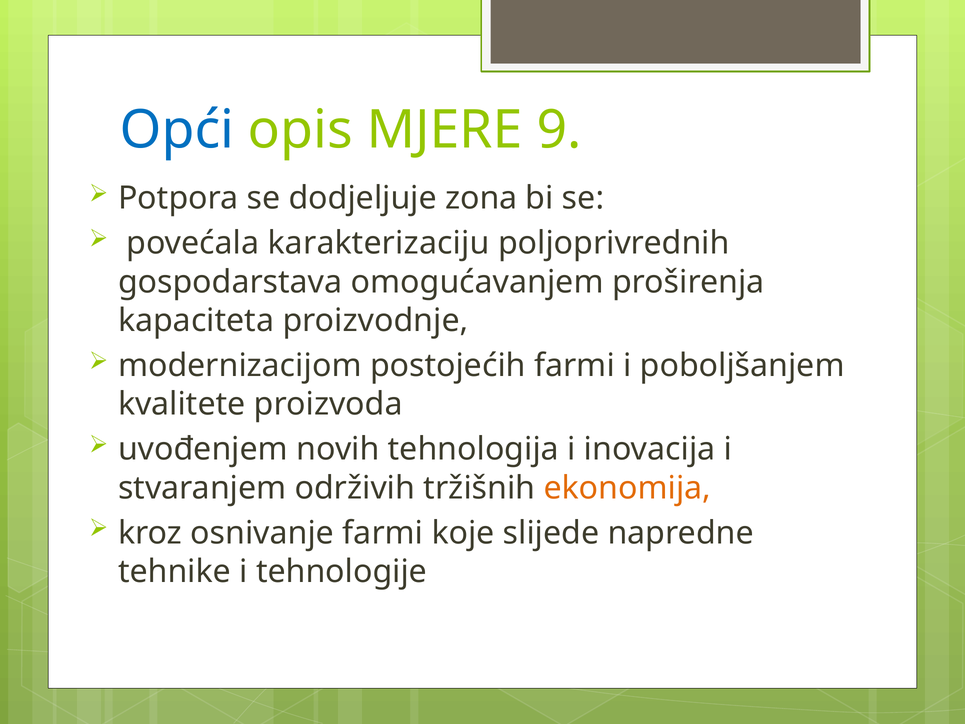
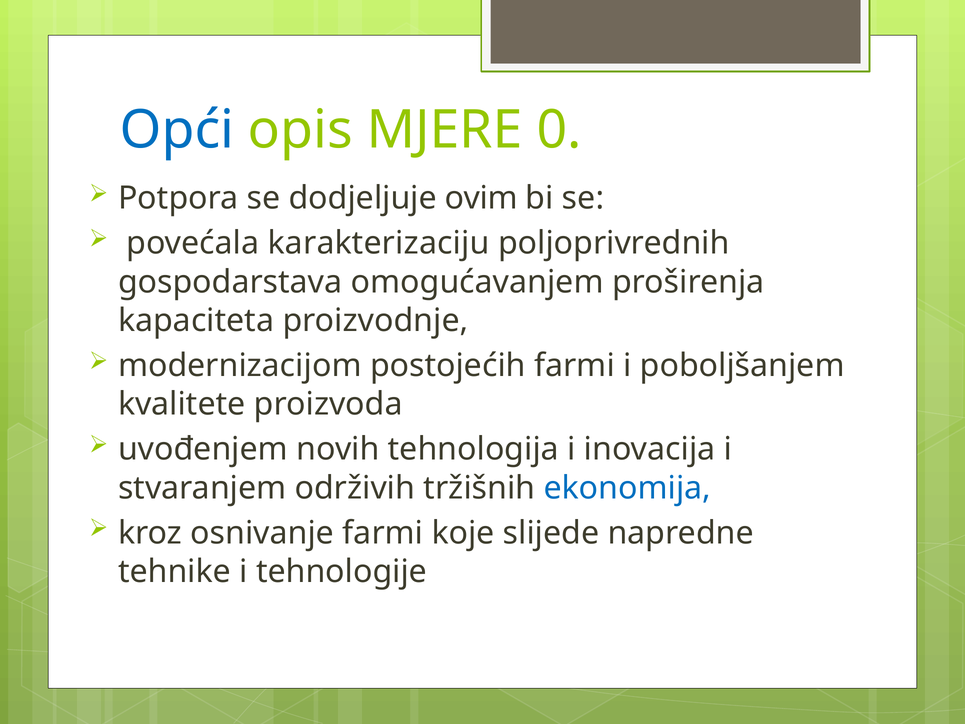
9: 9 -> 0
zona: zona -> ovim
ekonomija colour: orange -> blue
